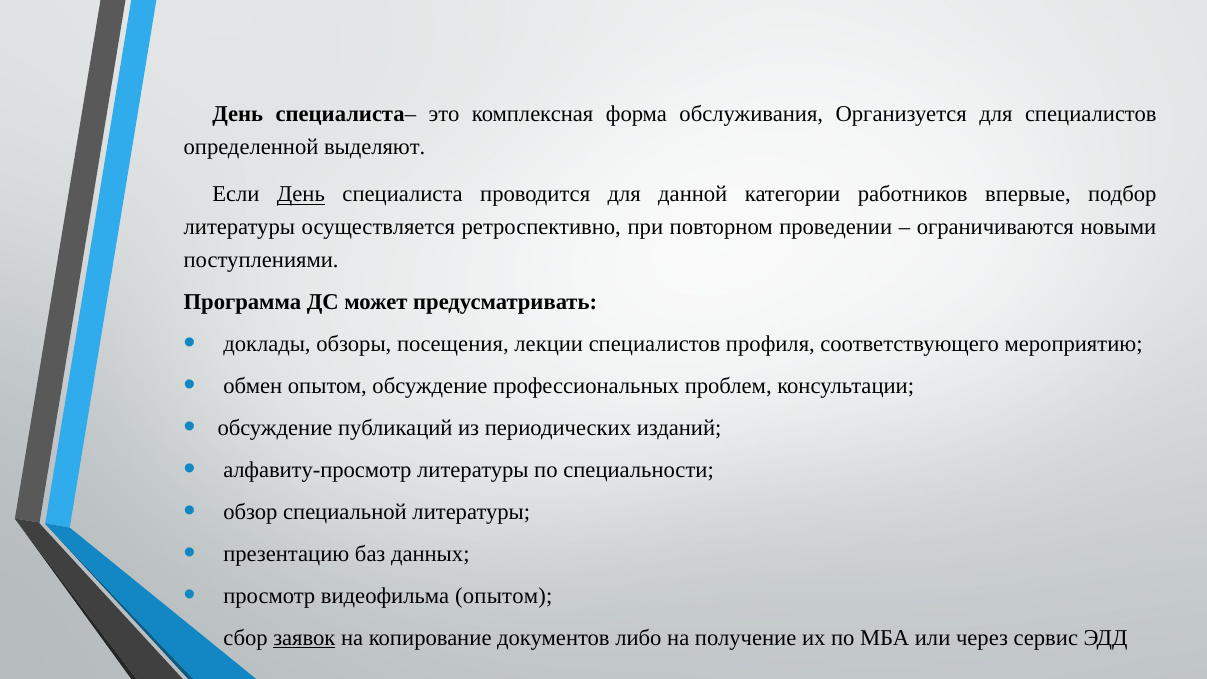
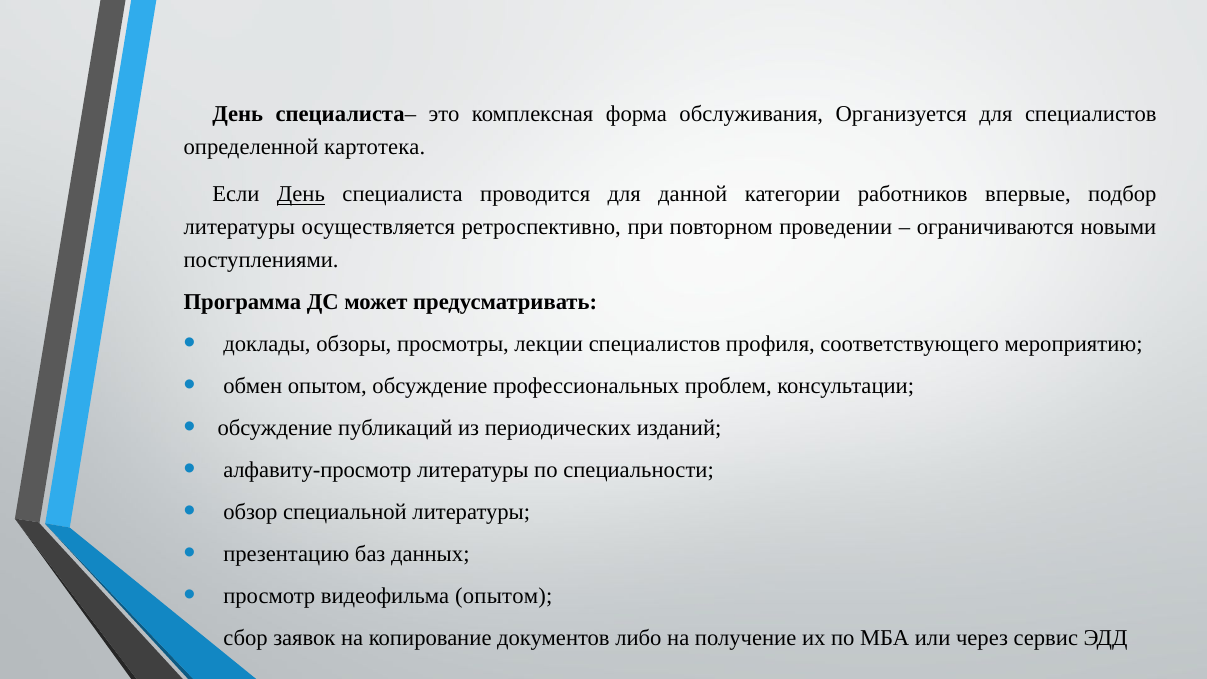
выделяют: выделяют -> картотека
посещения: посещения -> просмотры
заявок underline: present -> none
